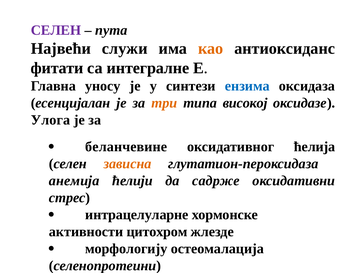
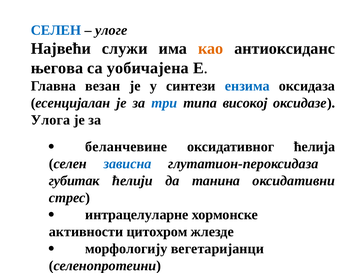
СЕЛЕН at (56, 30) colour: purple -> blue
пута: пута -> улоге
фитати: фитати -> његова
интегралне: интегралне -> уобичајена
уносу: уносу -> везан
три colour: orange -> blue
зависна colour: orange -> blue
анемија: анемија -> губитак
садрже: садрже -> танина
остеомалација: остеомалација -> вегетаријанци
